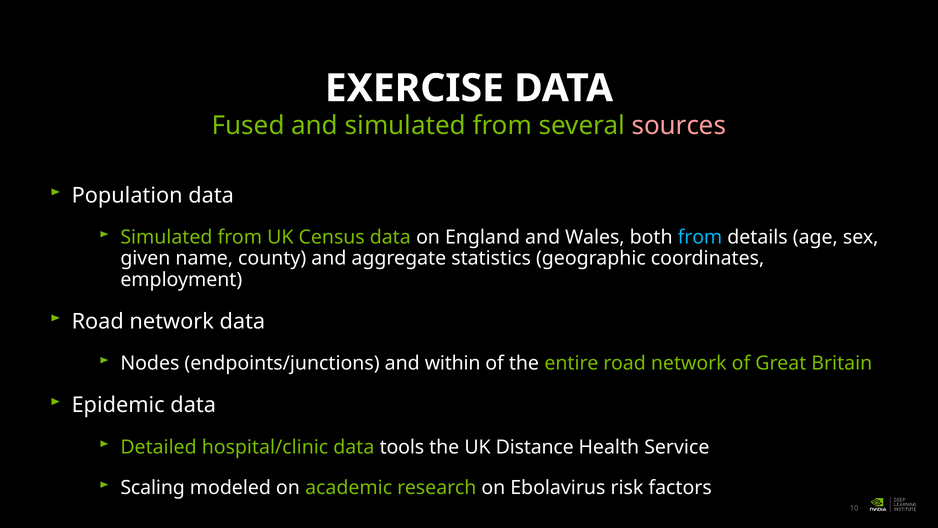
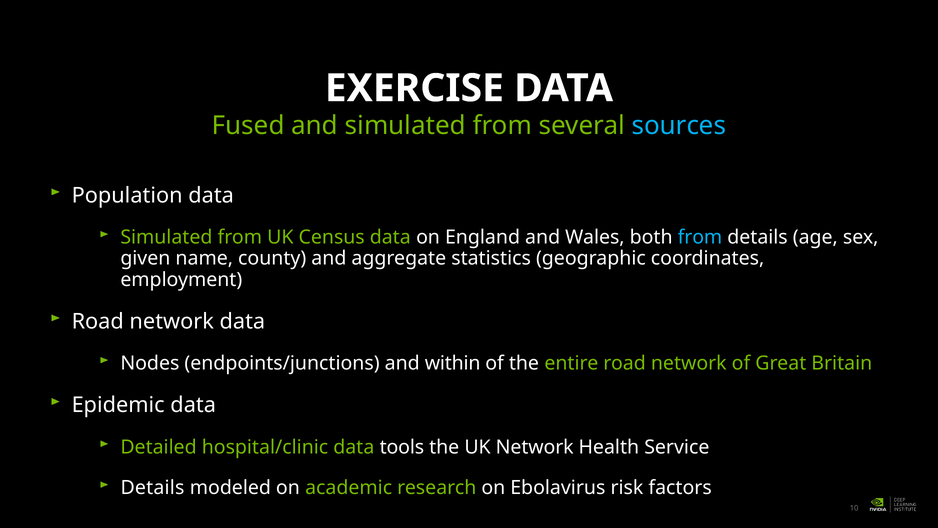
sources colour: pink -> light blue
UK Distance: Distance -> Network
Scaling at (153, 487): Scaling -> Details
